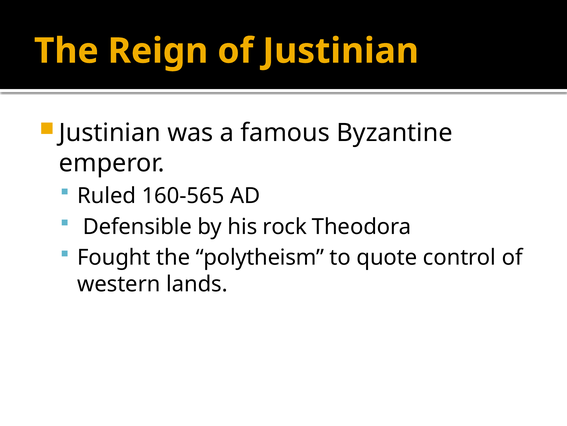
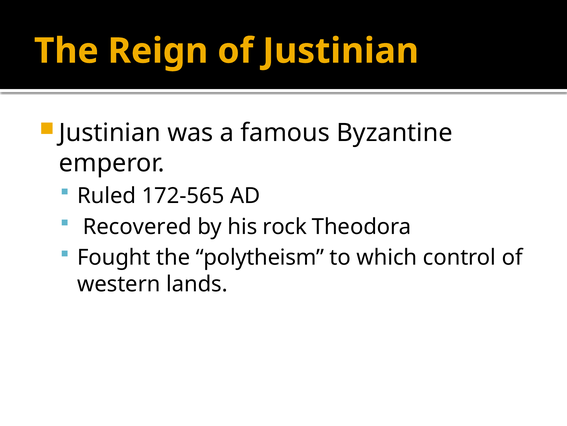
160-565: 160-565 -> 172-565
Defensible: Defensible -> Recovered
quote: quote -> which
